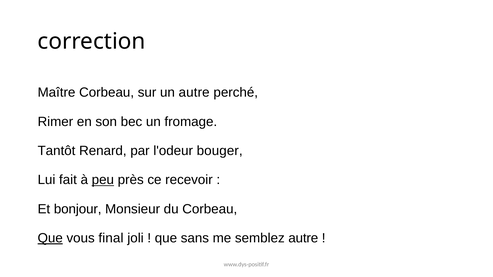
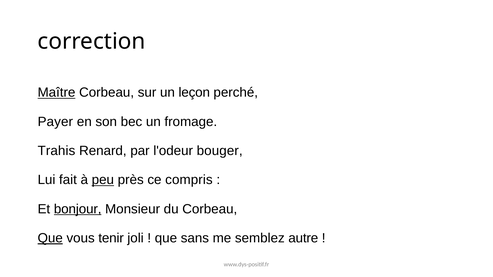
Maître underline: none -> present
un autre: autre -> leçon
Rimer: Rimer -> Payer
Tantôt: Tantôt -> Trahis
recevoir: recevoir -> compris
bonjour underline: none -> present
final: final -> tenir
